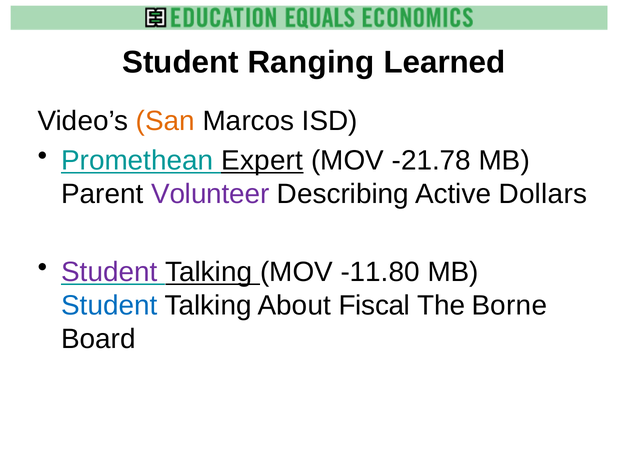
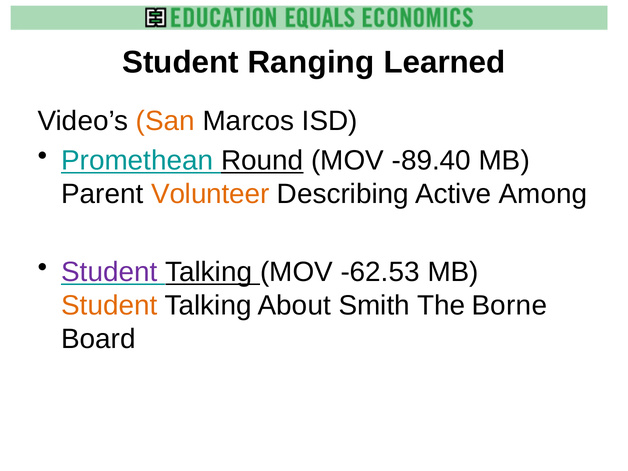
Expert: Expert -> Round
-21.78: -21.78 -> -89.40
Volunteer colour: purple -> orange
Dollars: Dollars -> Among
-11.80: -11.80 -> -62.53
Student at (109, 306) colour: blue -> orange
Fiscal: Fiscal -> Smith
